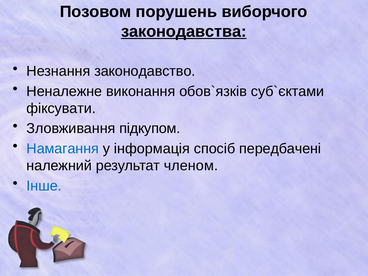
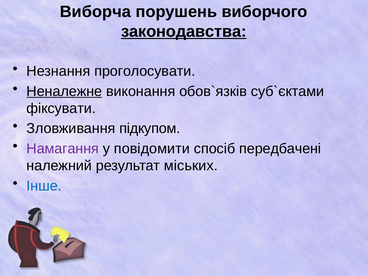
Позовом: Позовом -> Виборча
законодавство: законодавство -> проголосувати
Неналежне underline: none -> present
Намагання colour: blue -> purple
інформація: інформація -> повідомити
членом: членом -> міських
